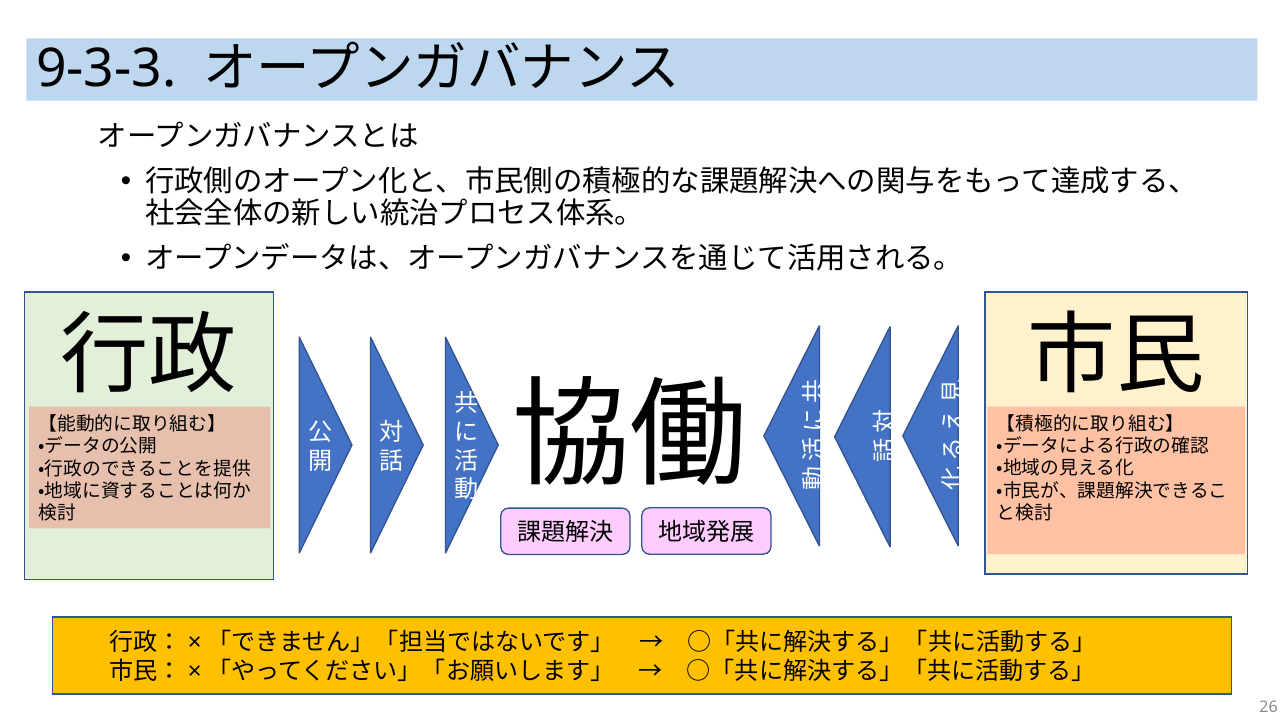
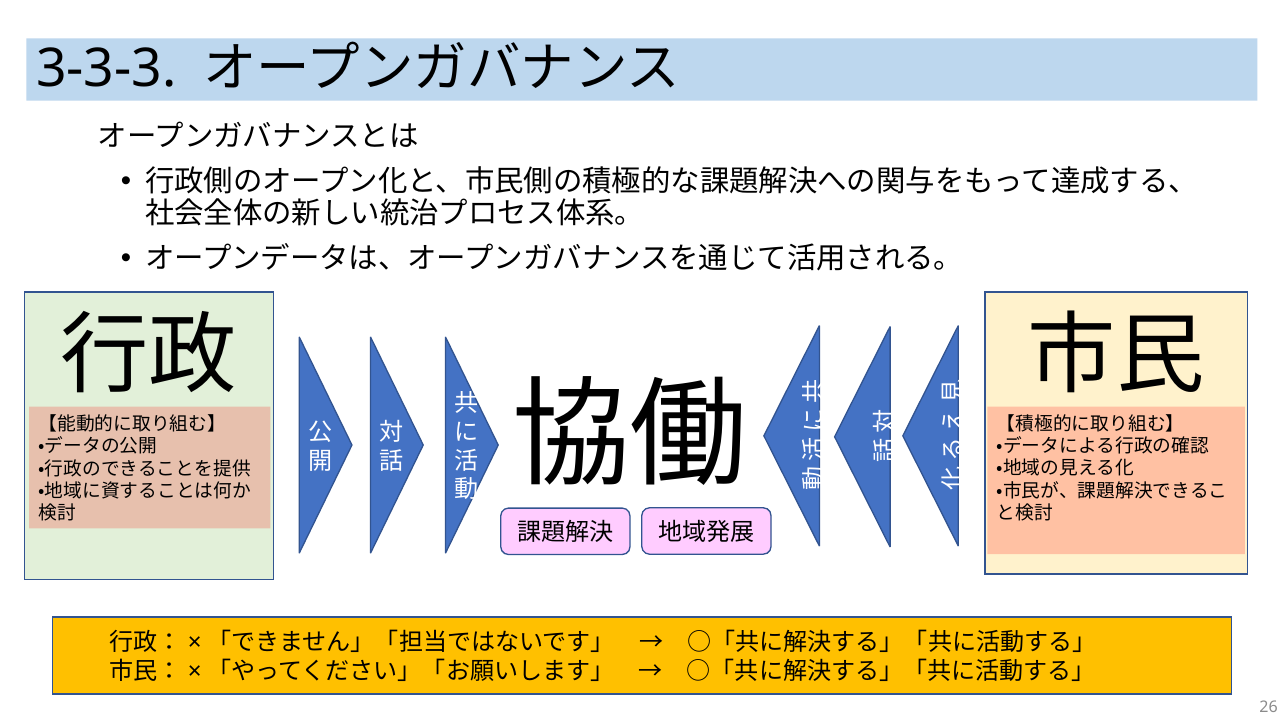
9-3-3: 9-3-3 -> 3-3-3
